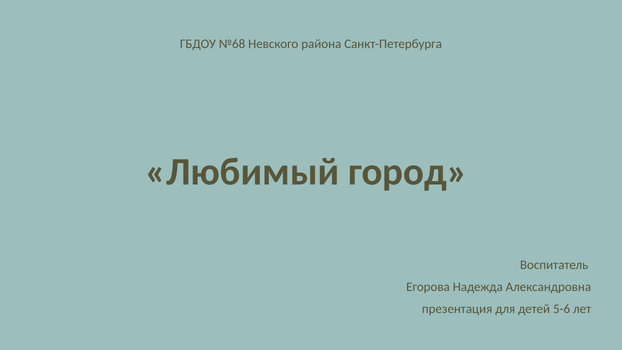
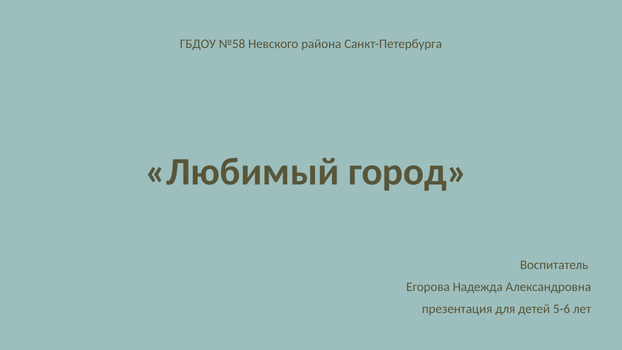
№68: №68 -> №58
